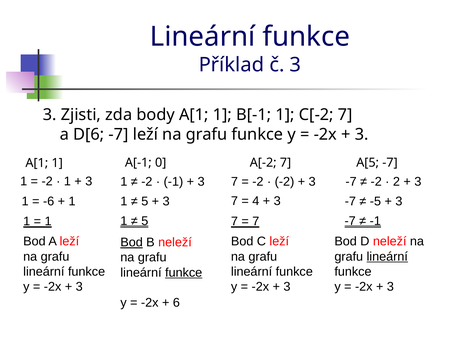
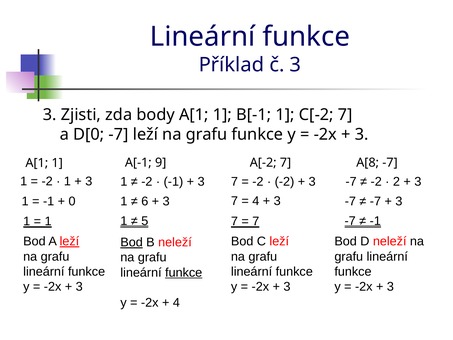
D[6: D[6 -> D[0
0: 0 -> 9
A[5: A[5 -> A[8
5 at (145, 201): 5 -> 6
-6 at (49, 201): -6 -> -1
1 at (72, 201): 1 -> 0
-5 at (375, 201): -5 -> -7
leží at (69, 241) underline: none -> present
lineární at (387, 256) underline: present -> none
6 at (176, 303): 6 -> 4
